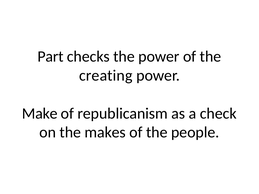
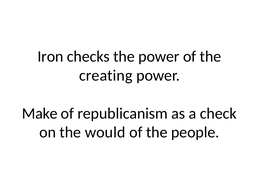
Part: Part -> Iron
makes: makes -> would
